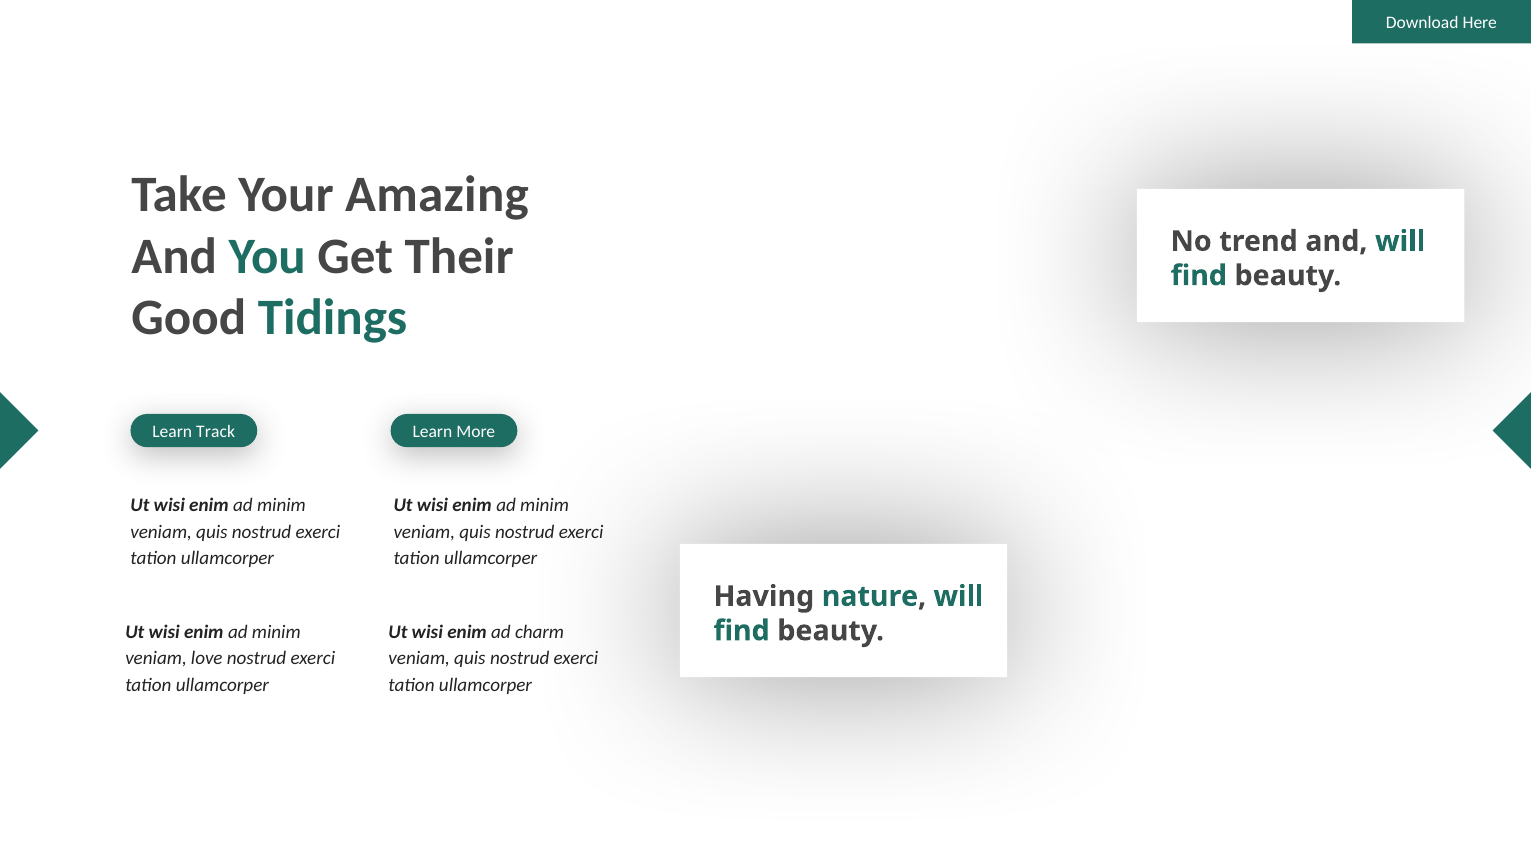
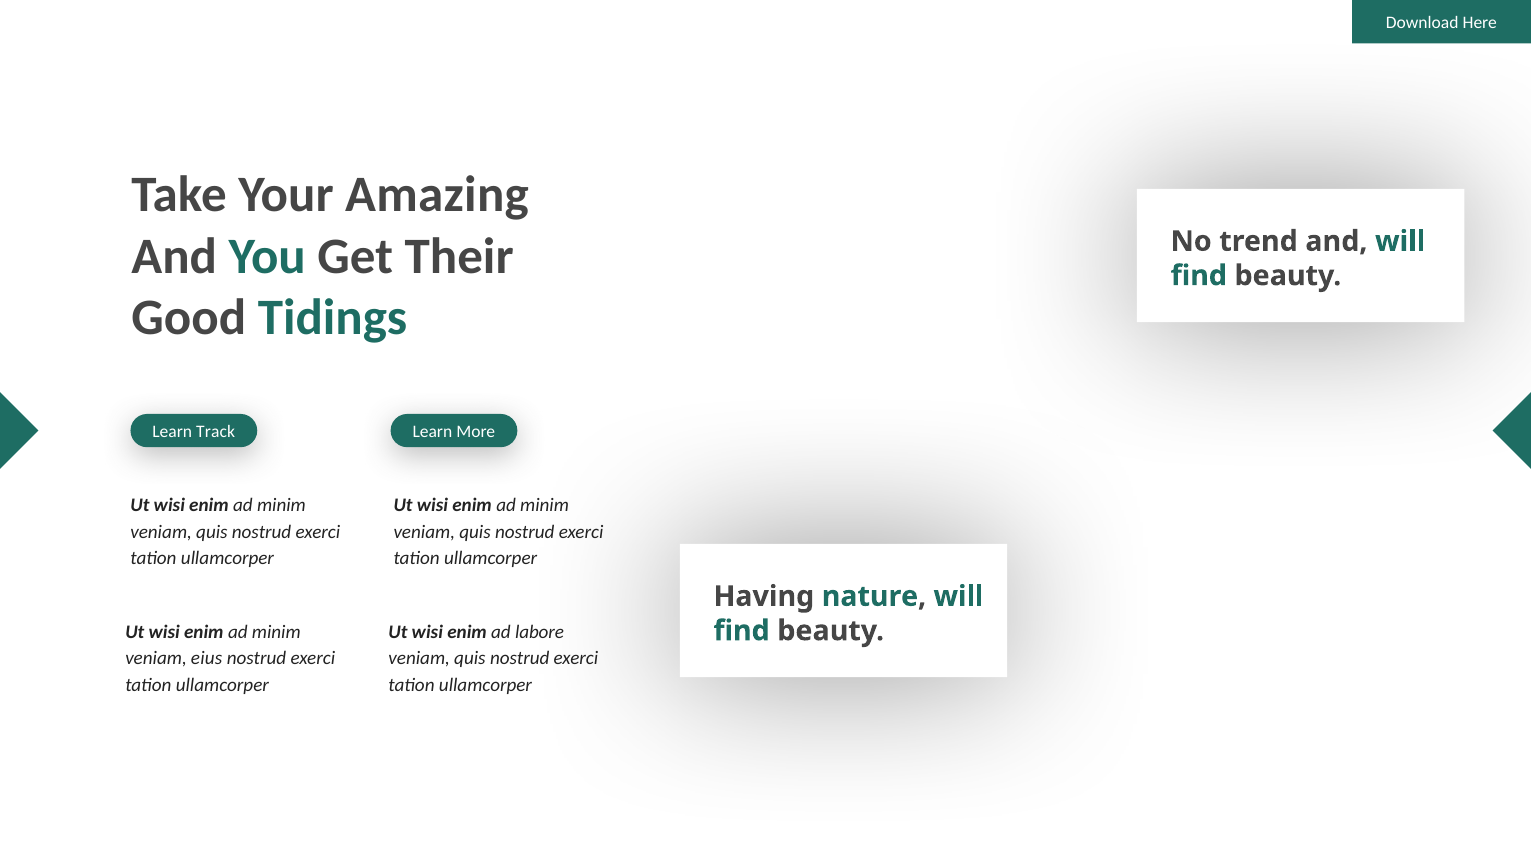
charm: charm -> labore
love: love -> eius
